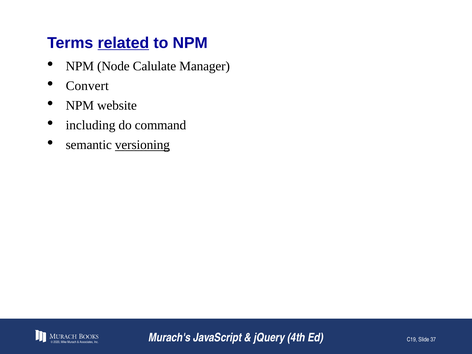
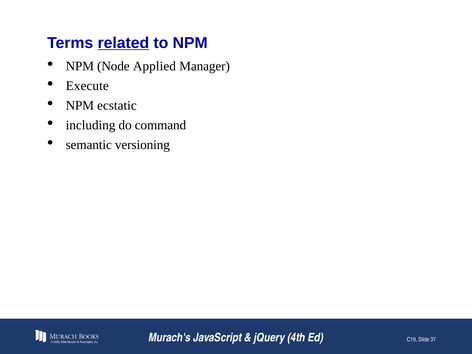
Calulate: Calulate -> Applied
Convert: Convert -> Execute
website: website -> ecstatic
versioning underline: present -> none
